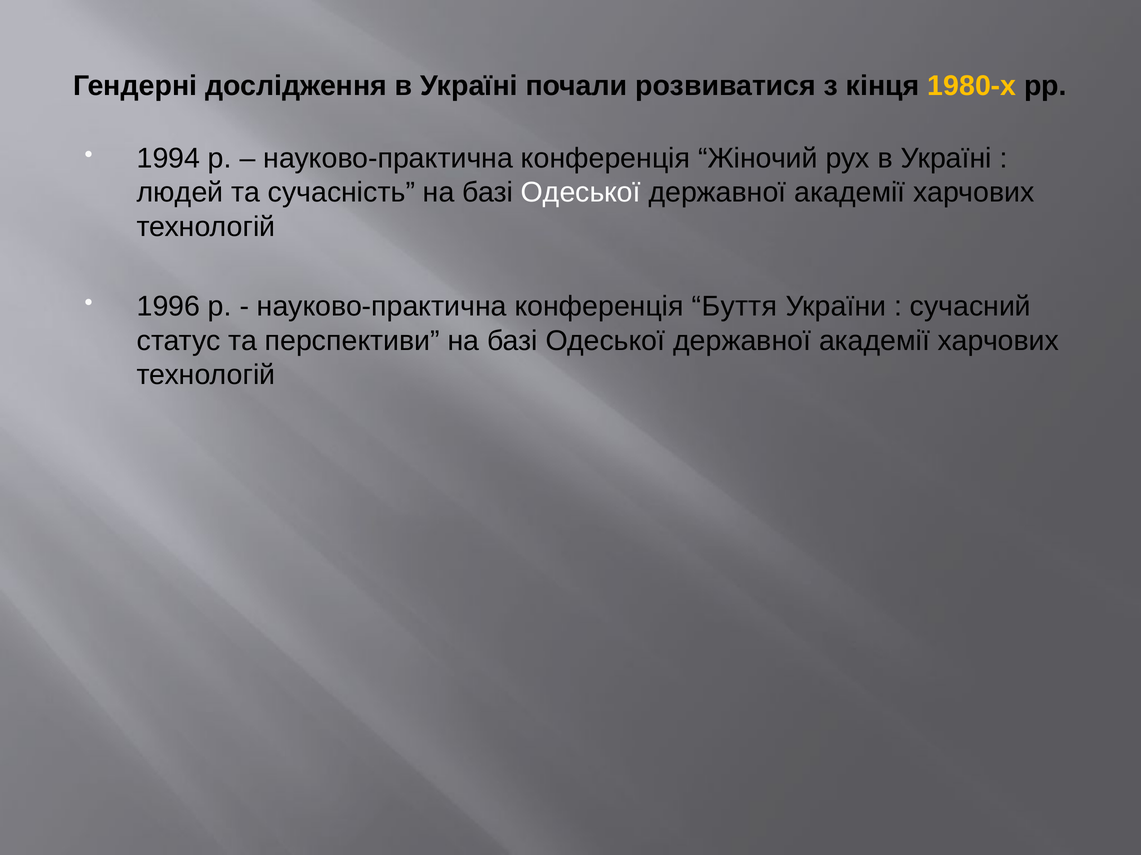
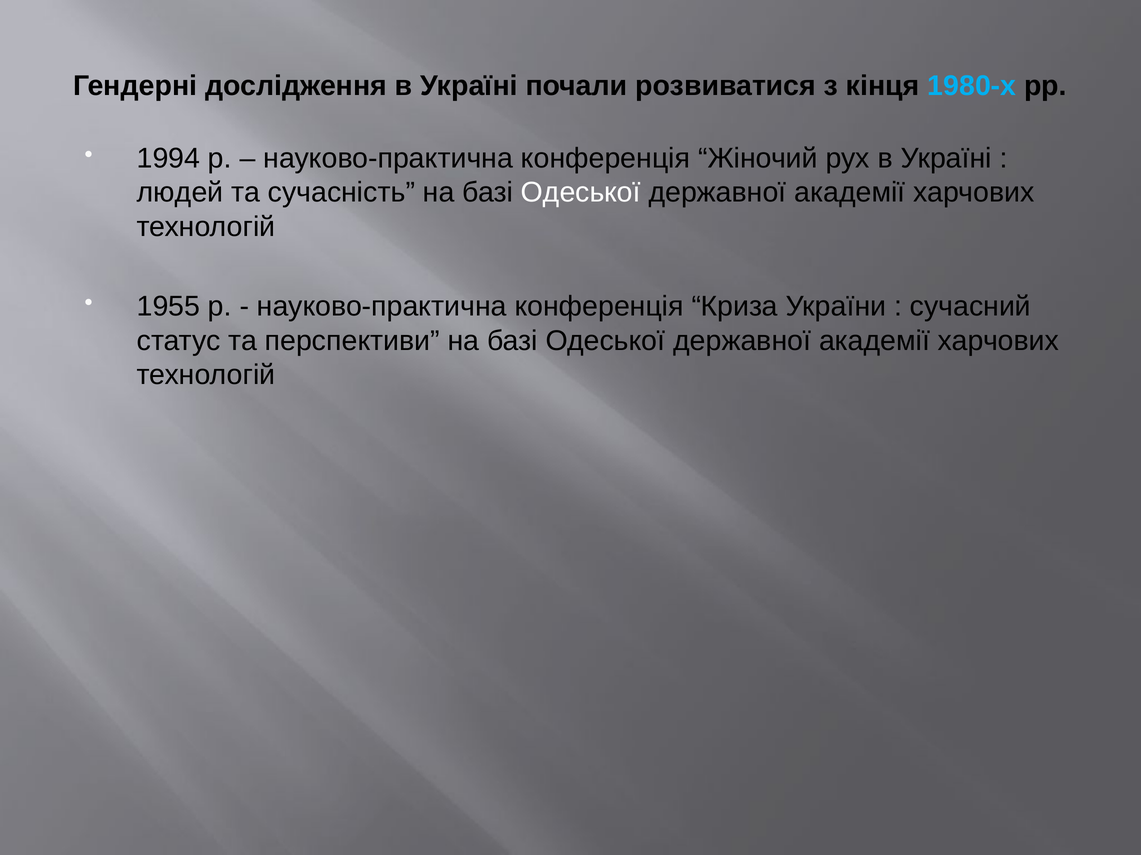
1980-х colour: yellow -> light blue
1996: 1996 -> 1955
Буття: Буття -> Криза
